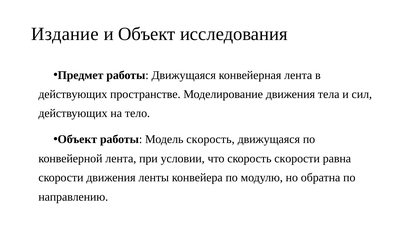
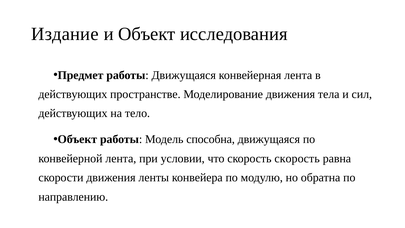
Модель скорость: скорость -> способна
скорость скорости: скорости -> скорость
